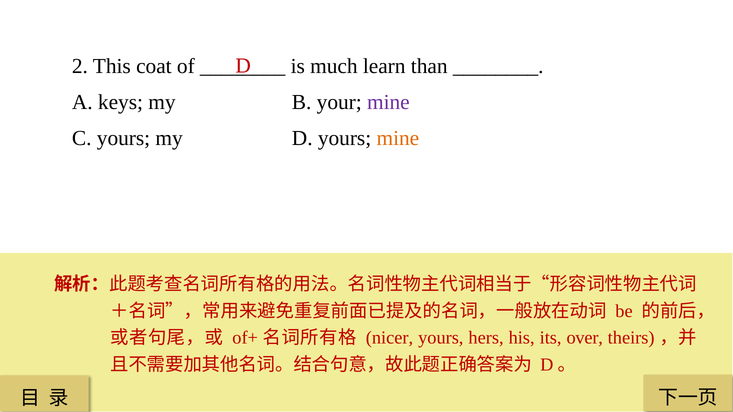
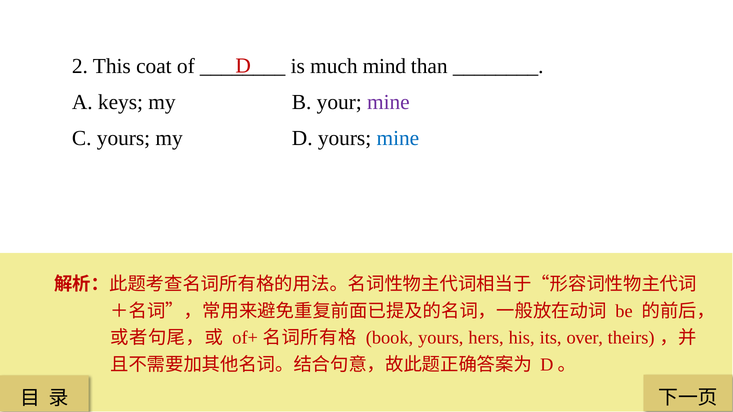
learn: learn -> mind
mine at (398, 138) colour: orange -> blue
nicer: nicer -> book
